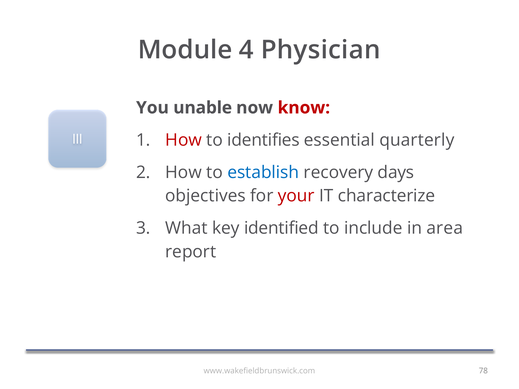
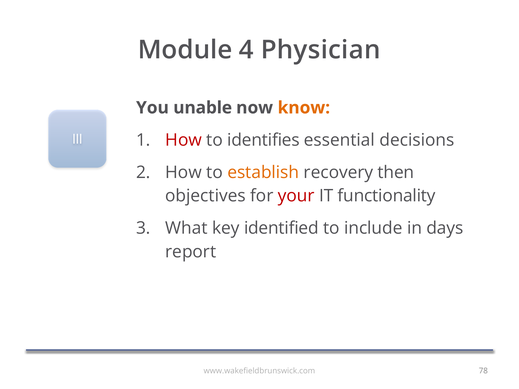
know colour: red -> orange
quarterly: quarterly -> decisions
establish colour: blue -> orange
days: days -> then
characterize: characterize -> functionality
area: area -> days
